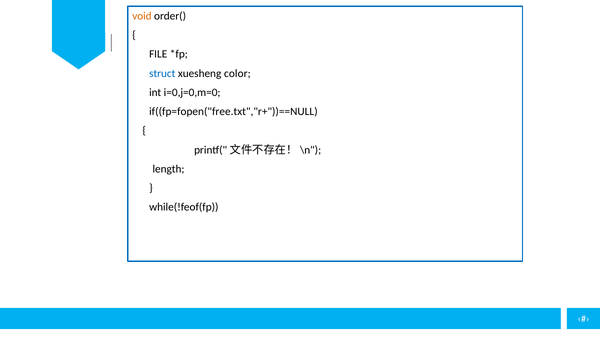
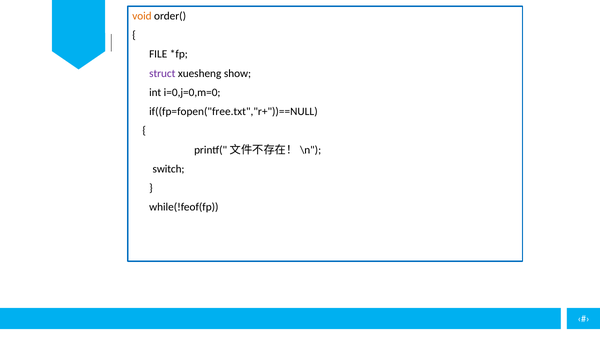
struct colour: blue -> purple
color: color -> show
length: length -> switch
